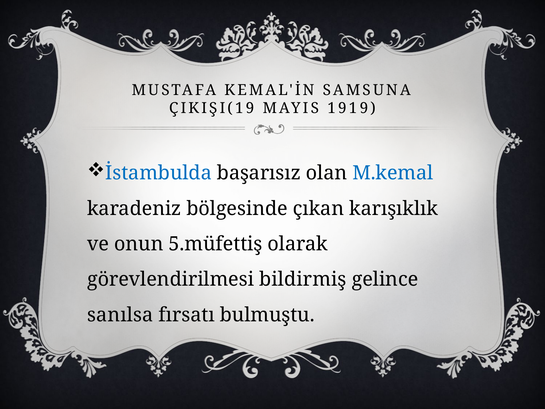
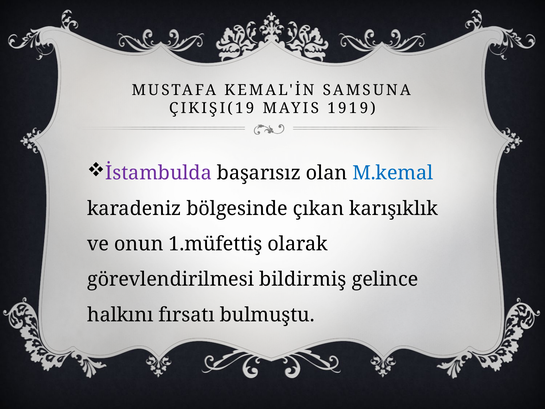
İstambulda colour: blue -> purple
5.müfettiş: 5.müfettiş -> 1.müfettiş
sanılsa: sanılsa -> halkını
